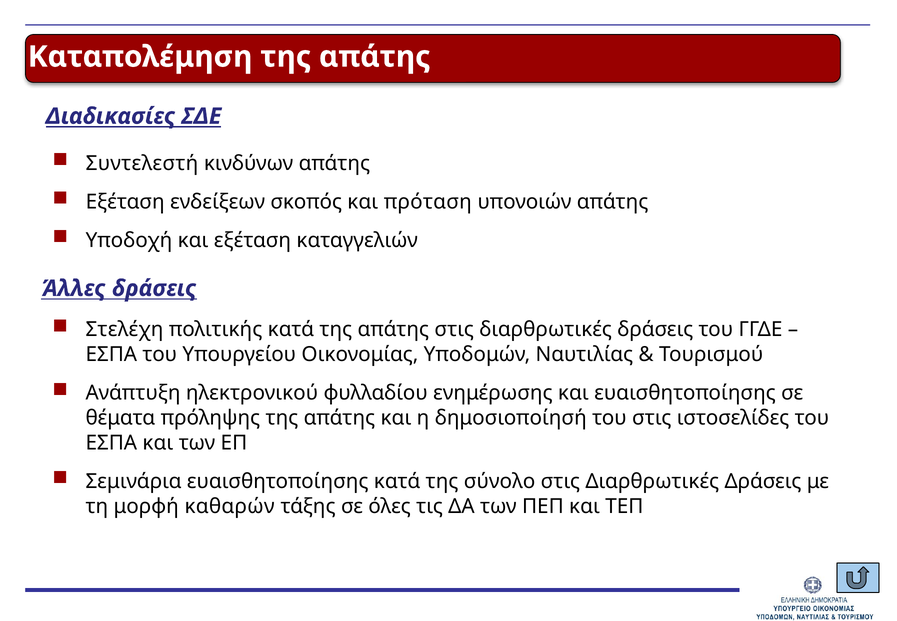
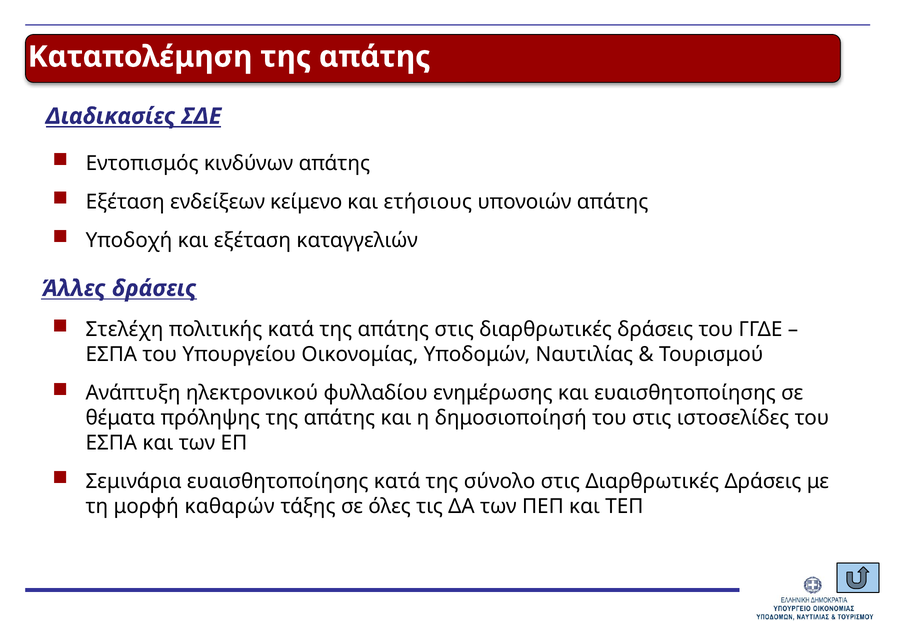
Συντελεστή: Συντελεστή -> Εντοπισμός
σκοπός: σκοπός -> κείμενο
πρόταση: πρόταση -> ετήσιους
